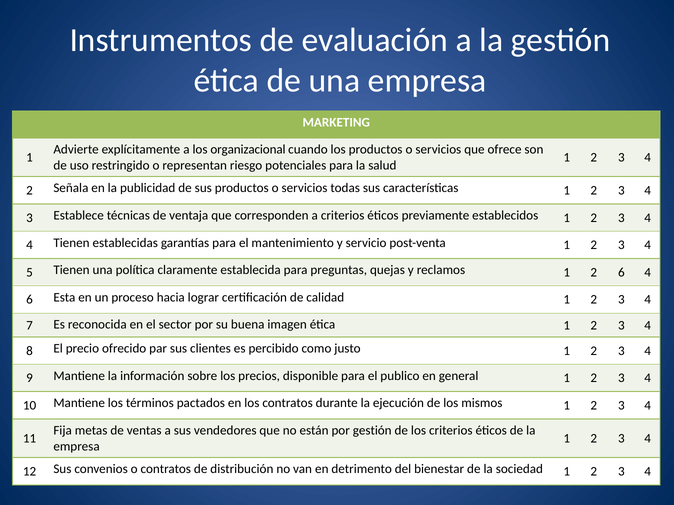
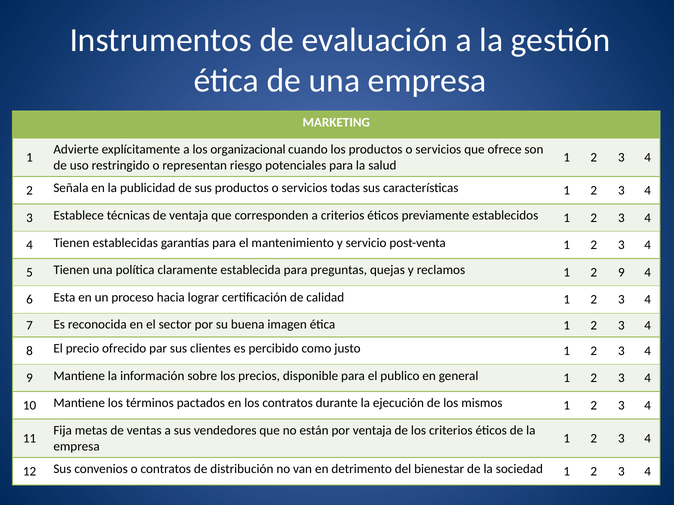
2 6: 6 -> 9
por gestión: gestión -> ventaja
